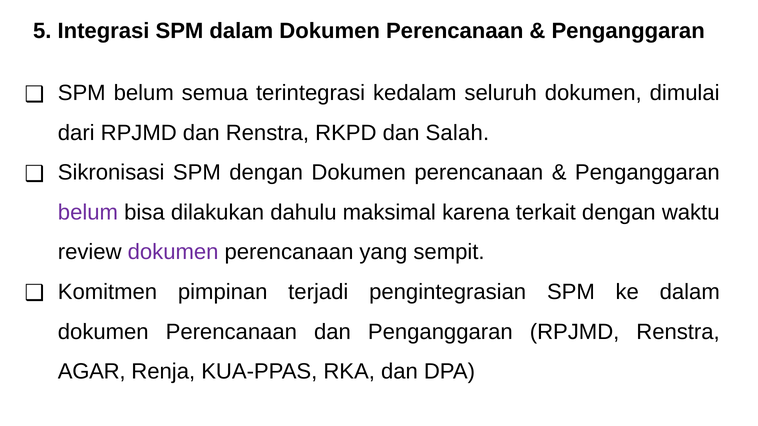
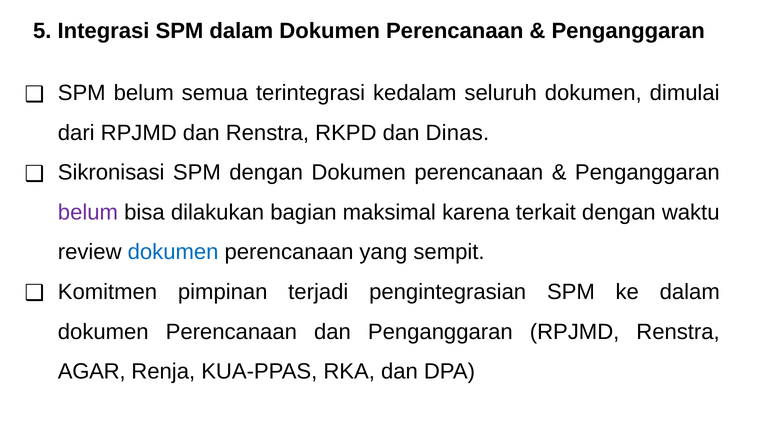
Salah: Salah -> Dinas
dahulu: dahulu -> bagian
dokumen at (173, 252) colour: purple -> blue
